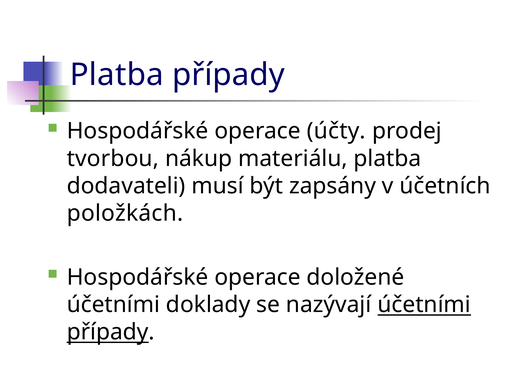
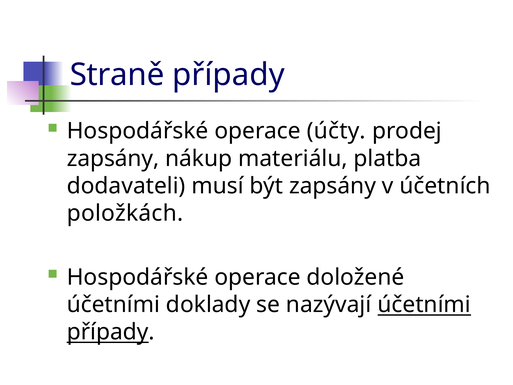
Platba at (117, 75): Platba -> Straně
tvorbou at (113, 158): tvorbou -> zapsány
